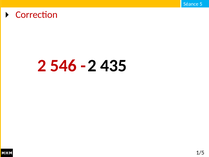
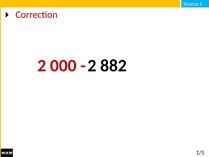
546: 546 -> 000
435: 435 -> 882
